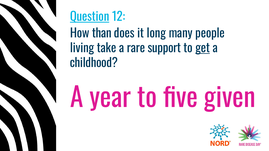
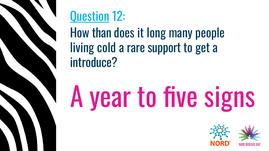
take: take -> cold
get underline: present -> none
childhood: childhood -> introduce
given: given -> signs
